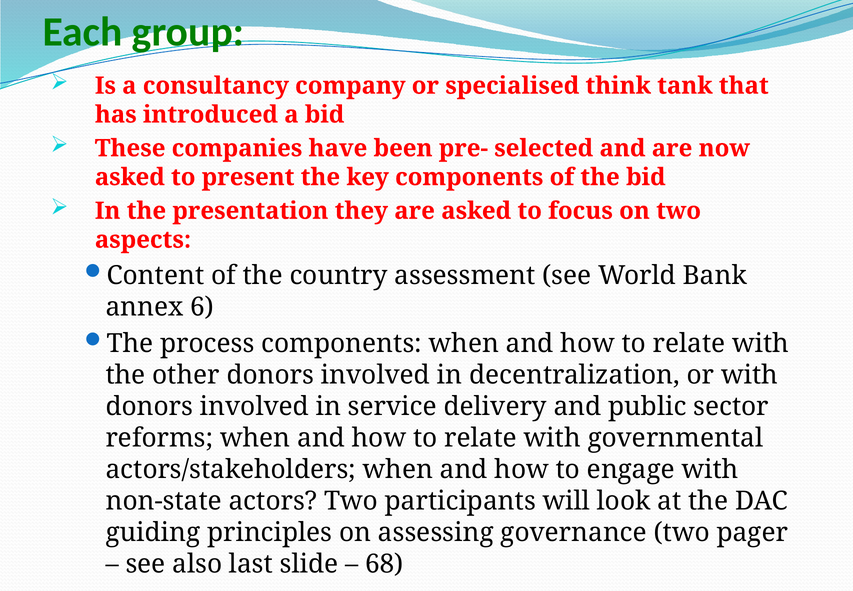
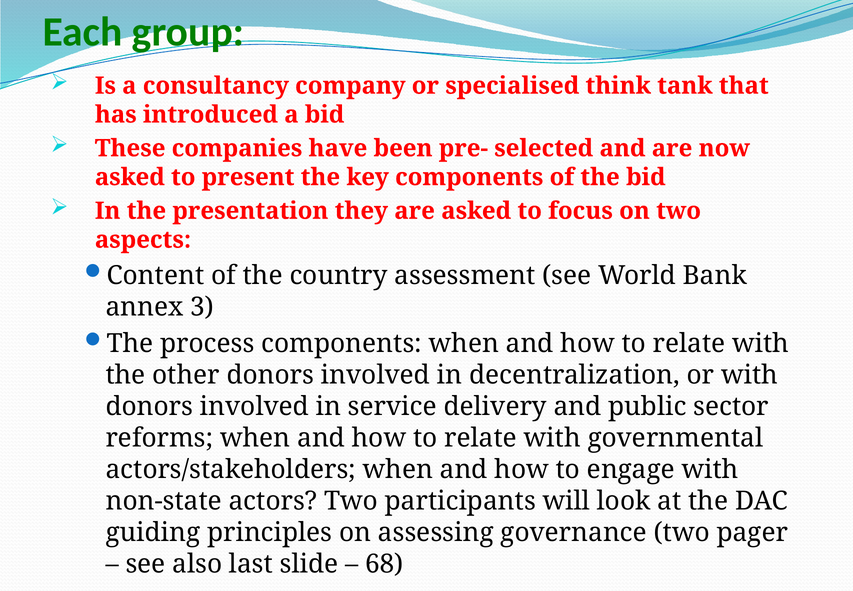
6: 6 -> 3
